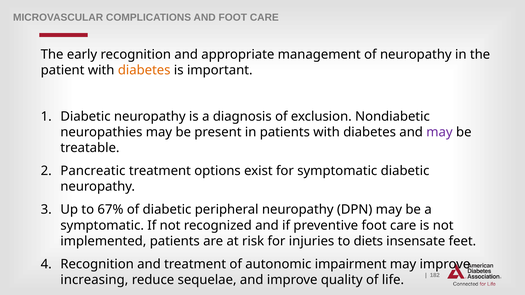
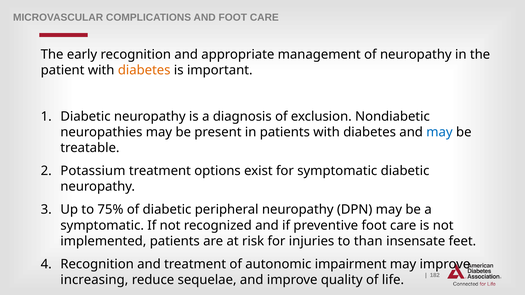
may at (439, 132) colour: purple -> blue
Pancreatic: Pancreatic -> Potassium
67%: 67% -> 75%
diets: diets -> than
